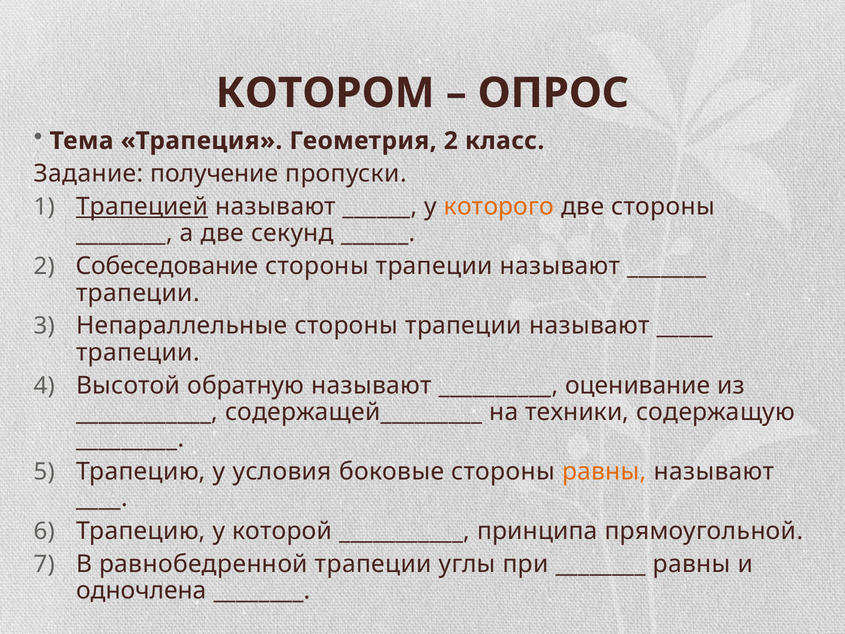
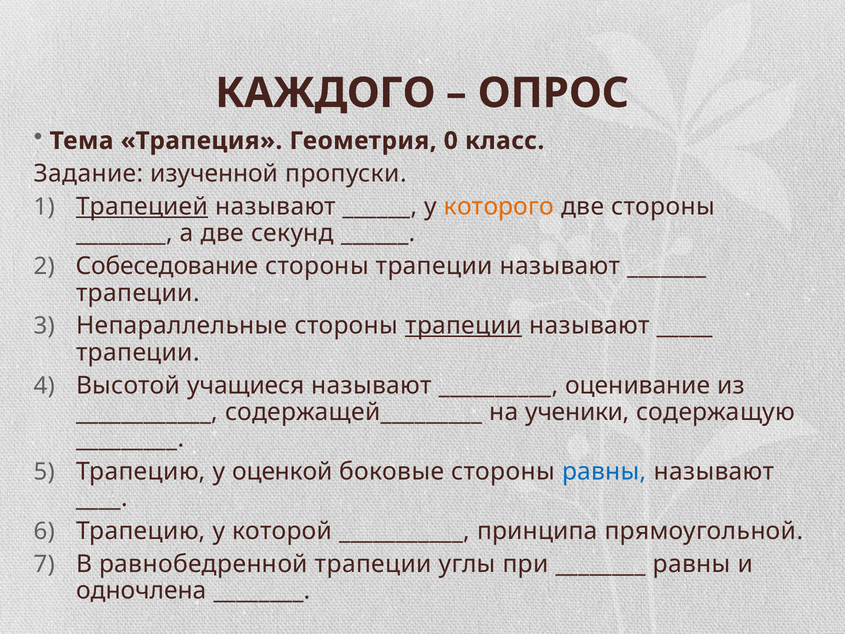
КОТОРОМ: КОТОРОМ -> КАЖДОГО
Геометрия 2: 2 -> 0
получение: получение -> изученной
трапеции at (463, 326) underline: none -> present
обратную: обратную -> учащиеся
техники: техники -> ученики
условия: условия -> оценкой
равны at (604, 471) colour: orange -> blue
